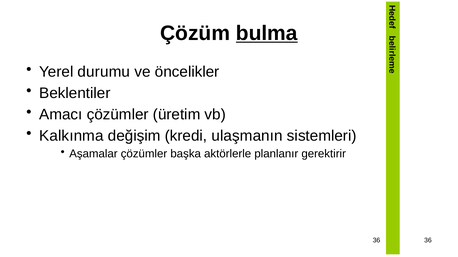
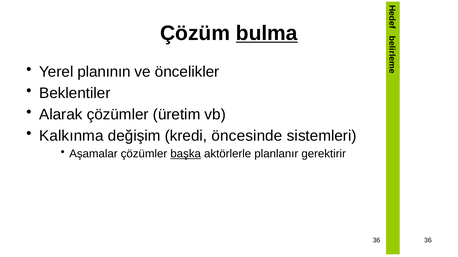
durumu: durumu -> planının
Amacı: Amacı -> Alarak
ulaşmanın: ulaşmanın -> öncesinde
başka underline: none -> present
